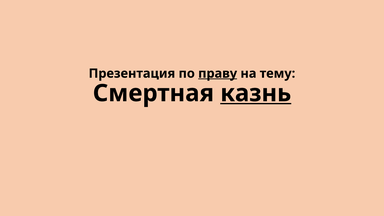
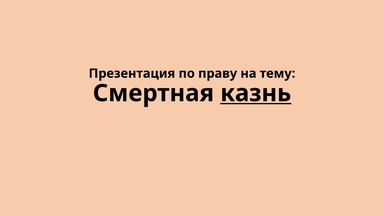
праву underline: present -> none
